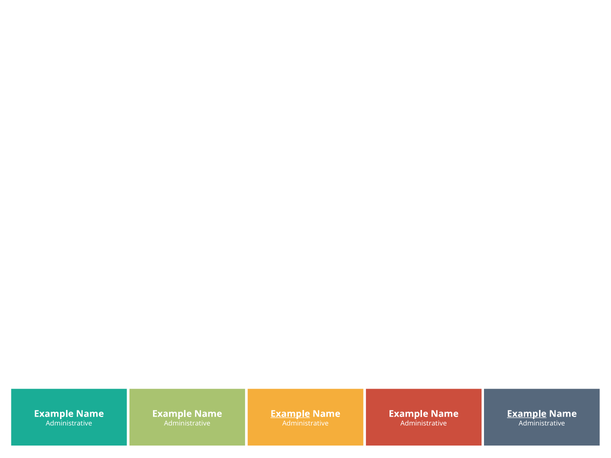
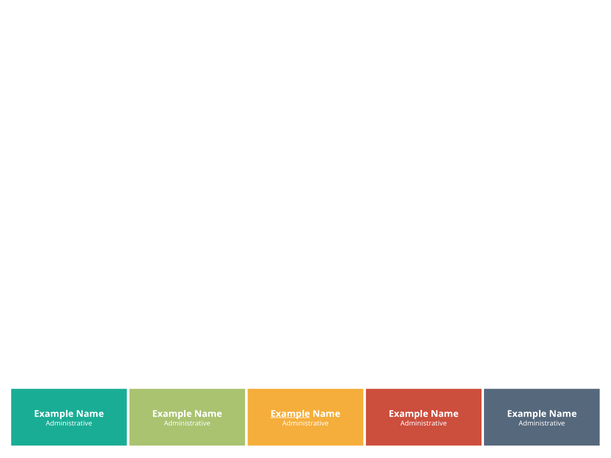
Example at (527, 414) underline: present -> none
